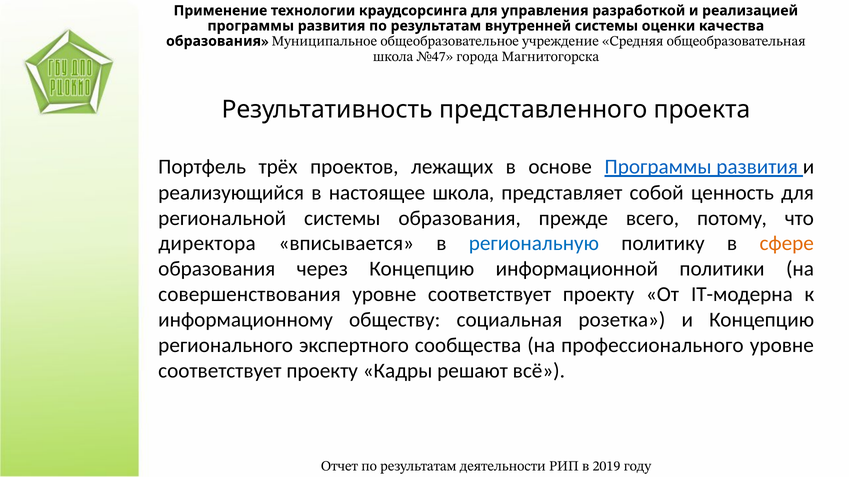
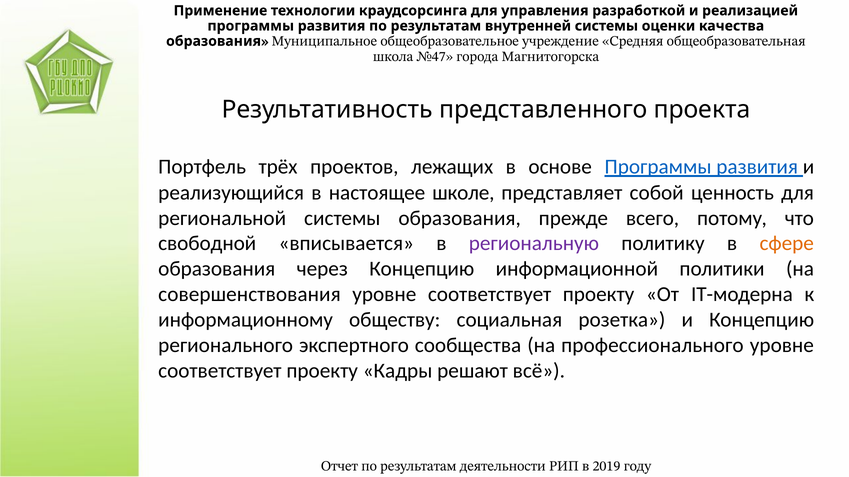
настоящее школа: школа -> школе
директора: директора -> свободной
региональную colour: blue -> purple
